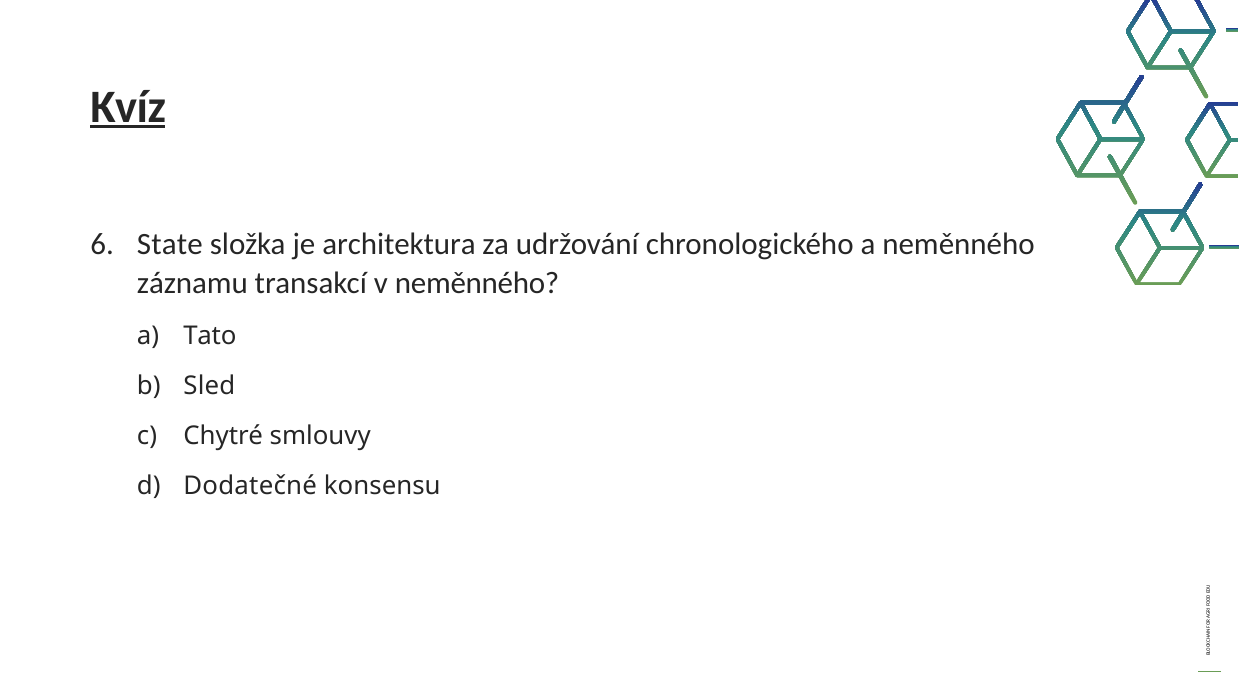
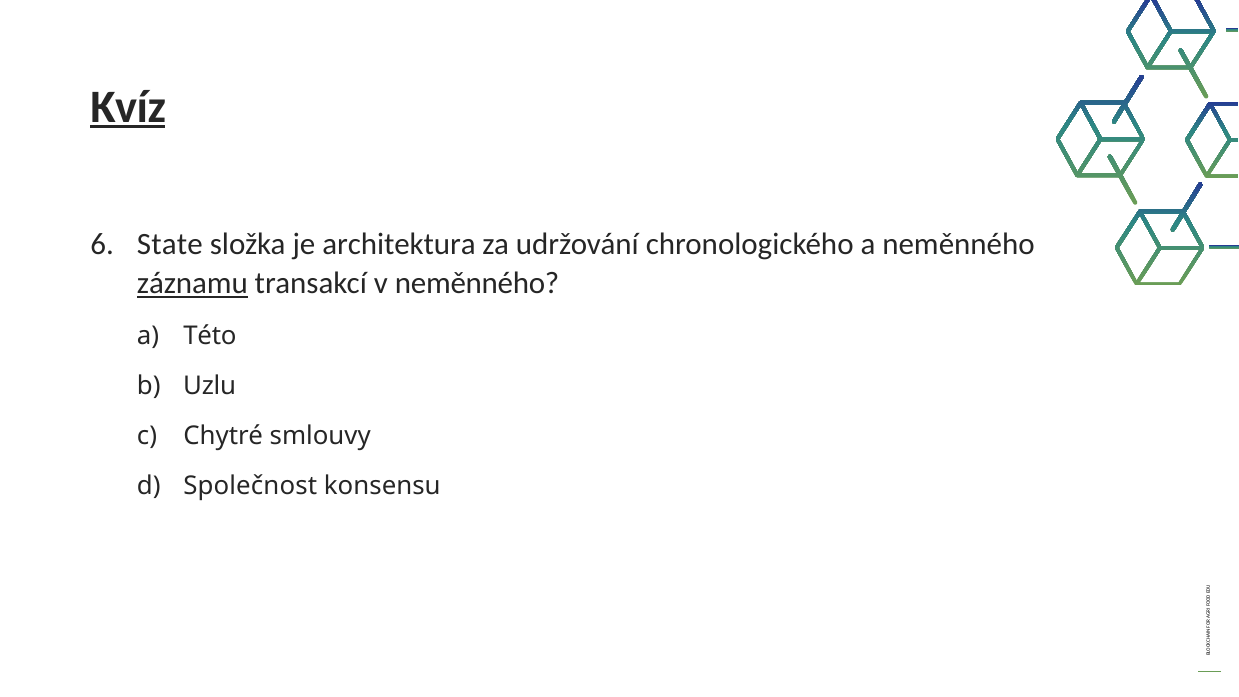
záznamu underline: none -> present
Tato: Tato -> Této
Sled: Sled -> Uzlu
Dodatečné: Dodatečné -> Společnost
